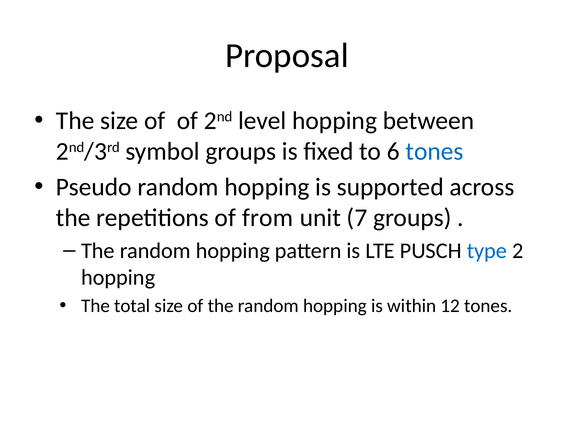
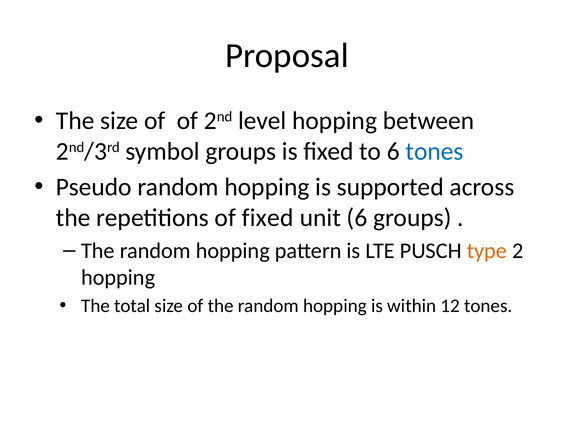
of from: from -> fixed
unit 7: 7 -> 6
type colour: blue -> orange
